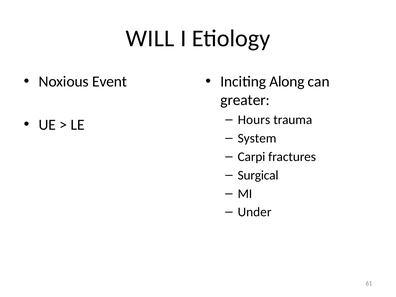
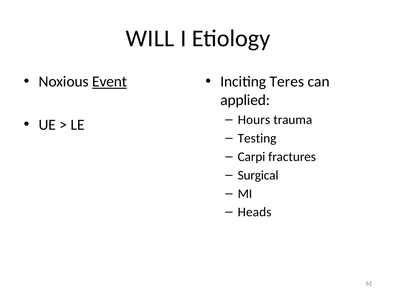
Event underline: none -> present
Along: Along -> Teres
greater: greater -> applied
System: System -> Testing
Under: Under -> Heads
